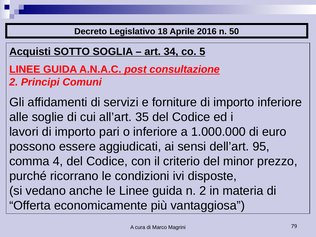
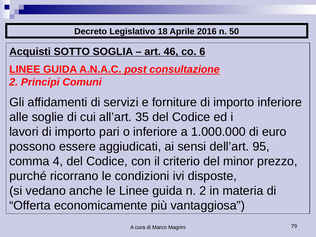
34: 34 -> 46
5: 5 -> 6
